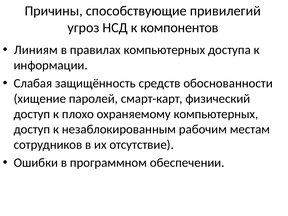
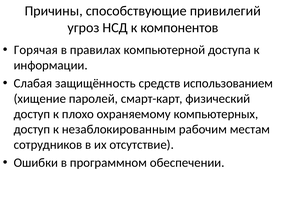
Линиям: Линиям -> Горячая
правилах компьютерных: компьютерных -> компьютерной
обоснованности: обоснованности -> использованием
